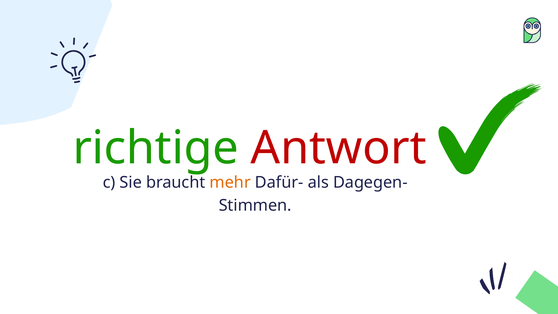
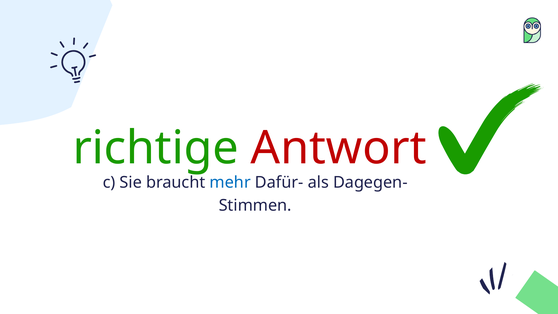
mehr colour: orange -> blue
